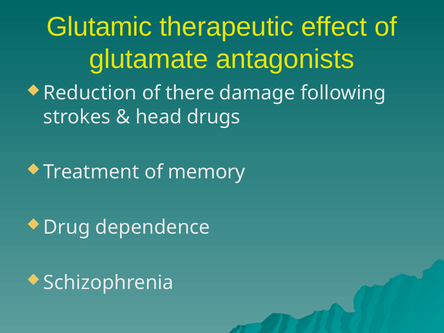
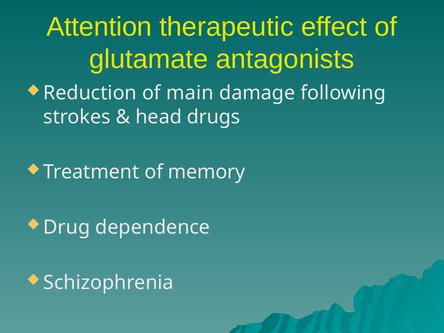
Glutamic: Glutamic -> Attention
there: there -> main
